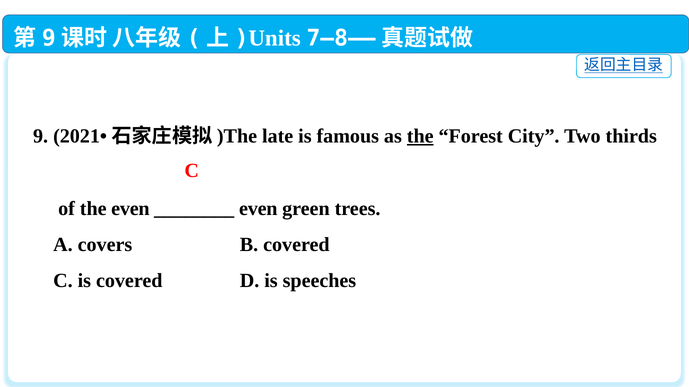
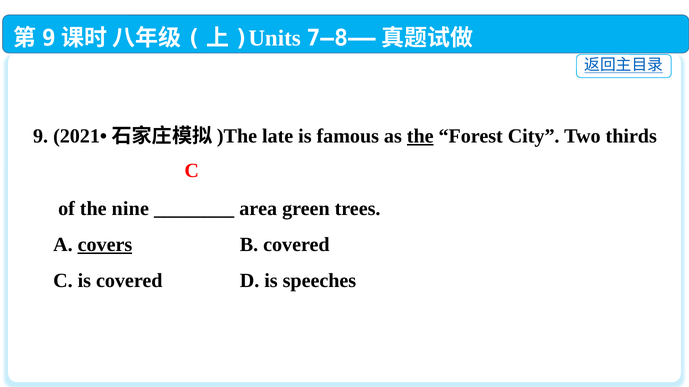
the even: even -> nine
even at (258, 209): even -> area
covers underline: none -> present
